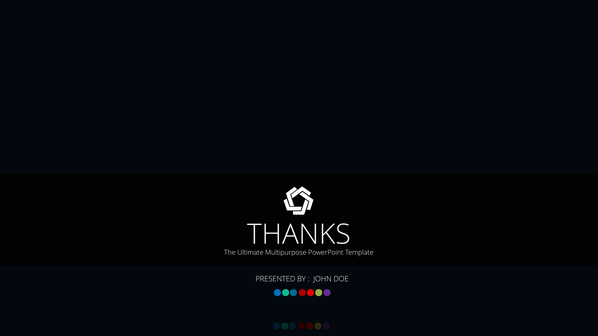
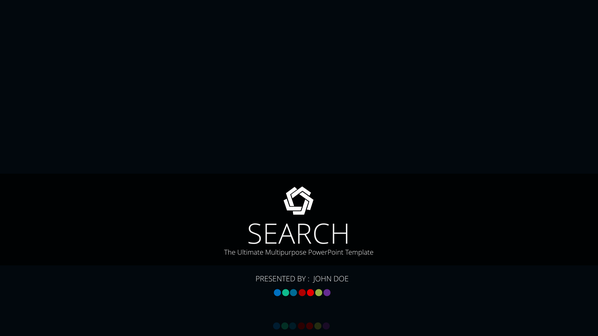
THANKS: THANKS -> SEARCH
